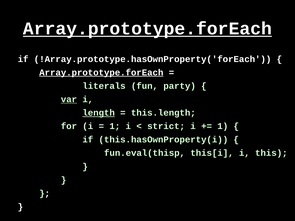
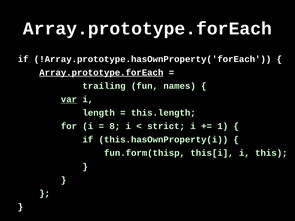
Array.prototype.forEach at (147, 29) underline: present -> none
literals: literals -> trailing
party: party -> names
length underline: present -> none
1 at (115, 126): 1 -> 8
fun.eval(thisp: fun.eval(thisp -> fun.form(thisp
